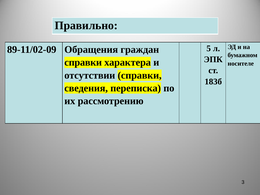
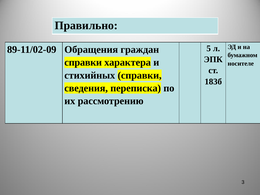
отсутствии: отсутствии -> стихийных
